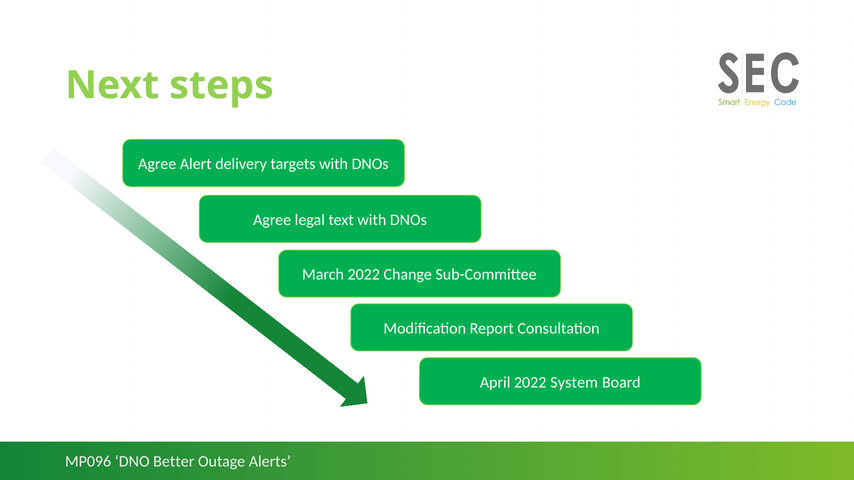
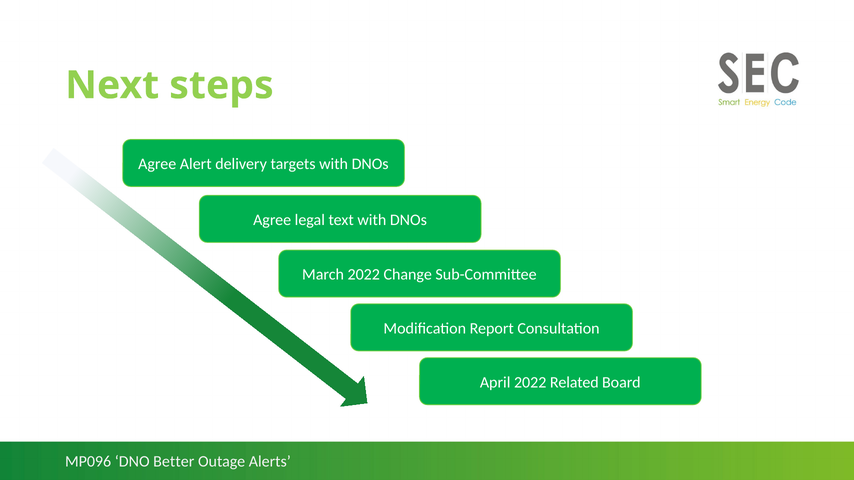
System: System -> Related
